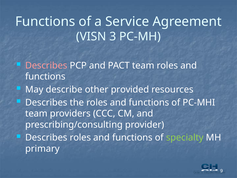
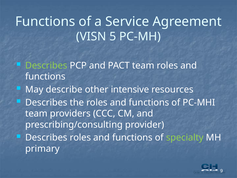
3: 3 -> 5
Describes at (46, 65) colour: pink -> light green
provided: provided -> intensive
